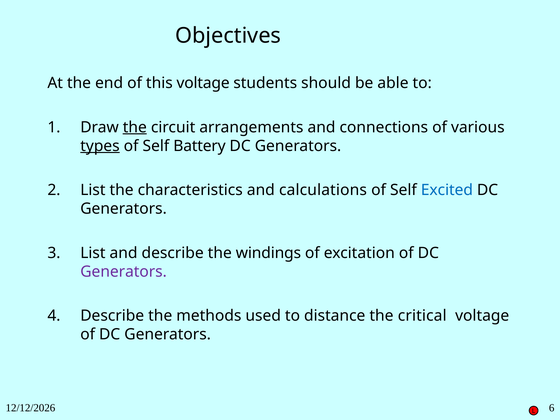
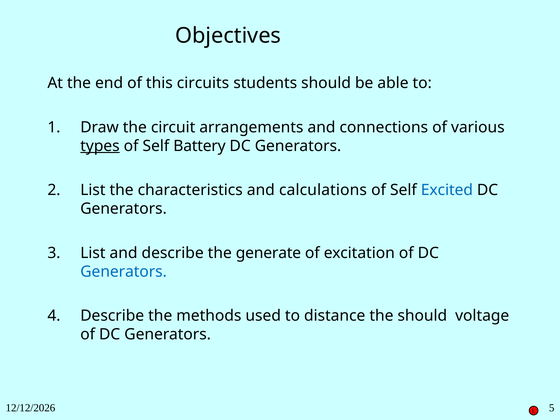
this voltage: voltage -> circuits
the at (135, 127) underline: present -> none
windings: windings -> generate
Generators at (124, 272) colour: purple -> blue
the critical: critical -> should
6: 6 -> 5
